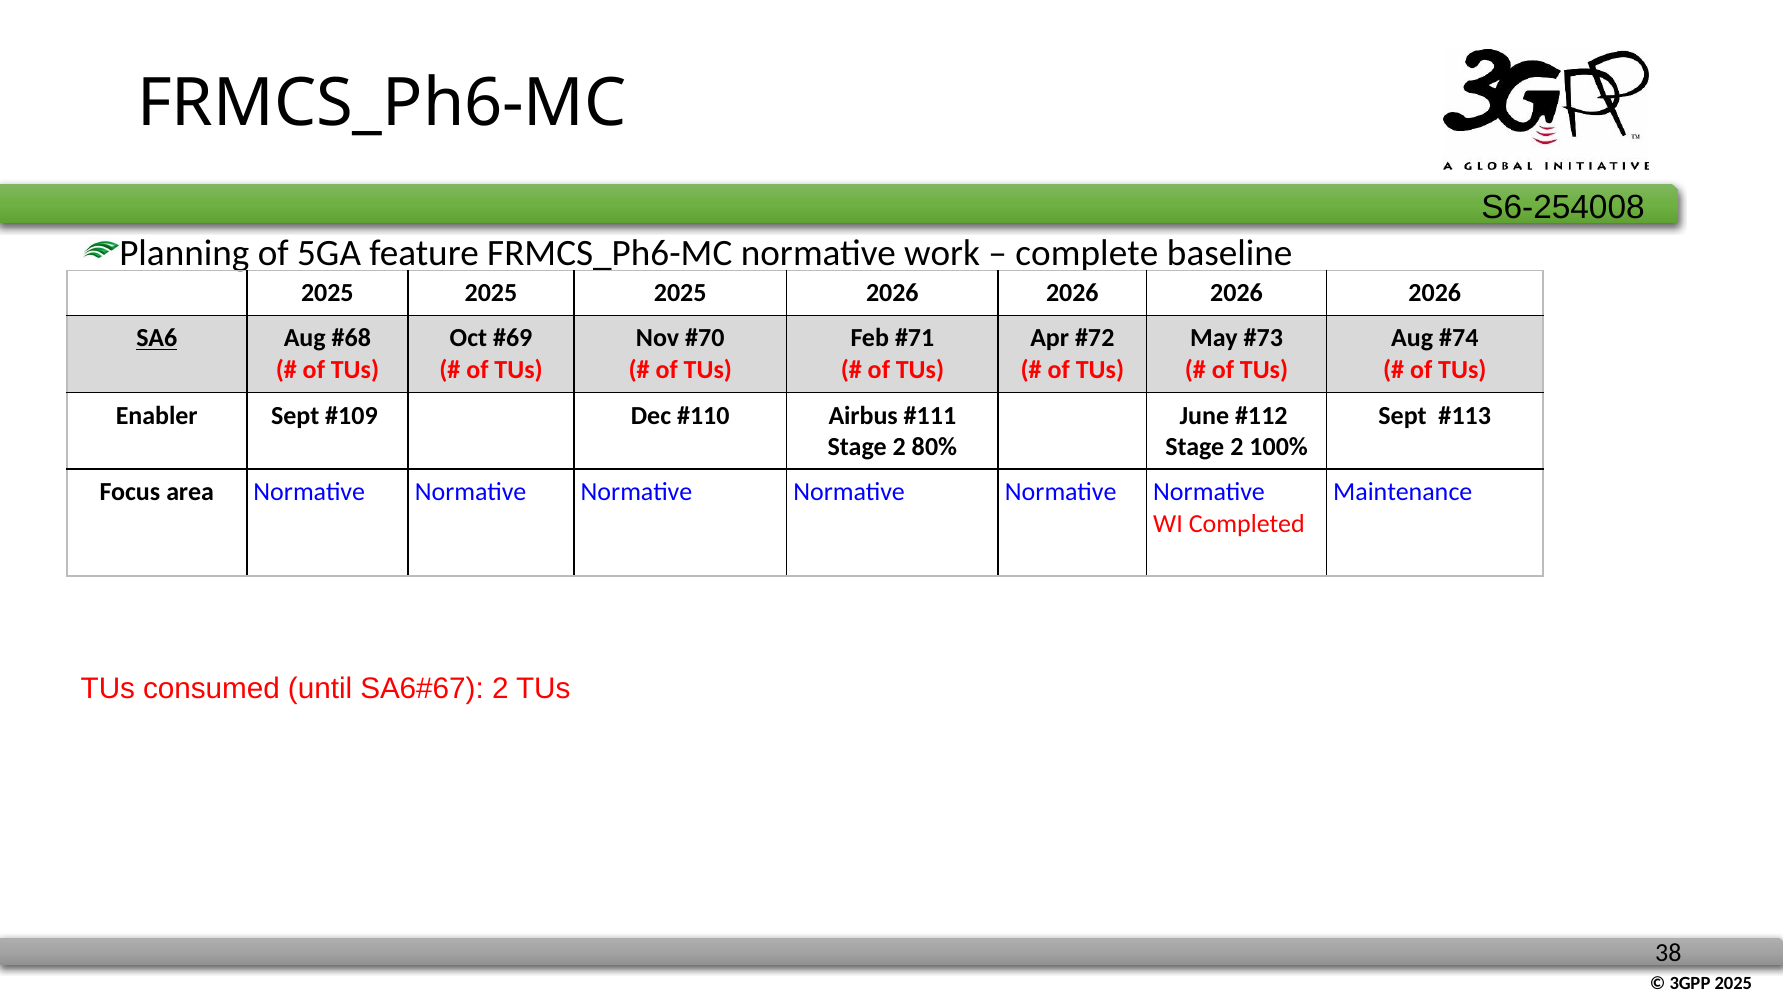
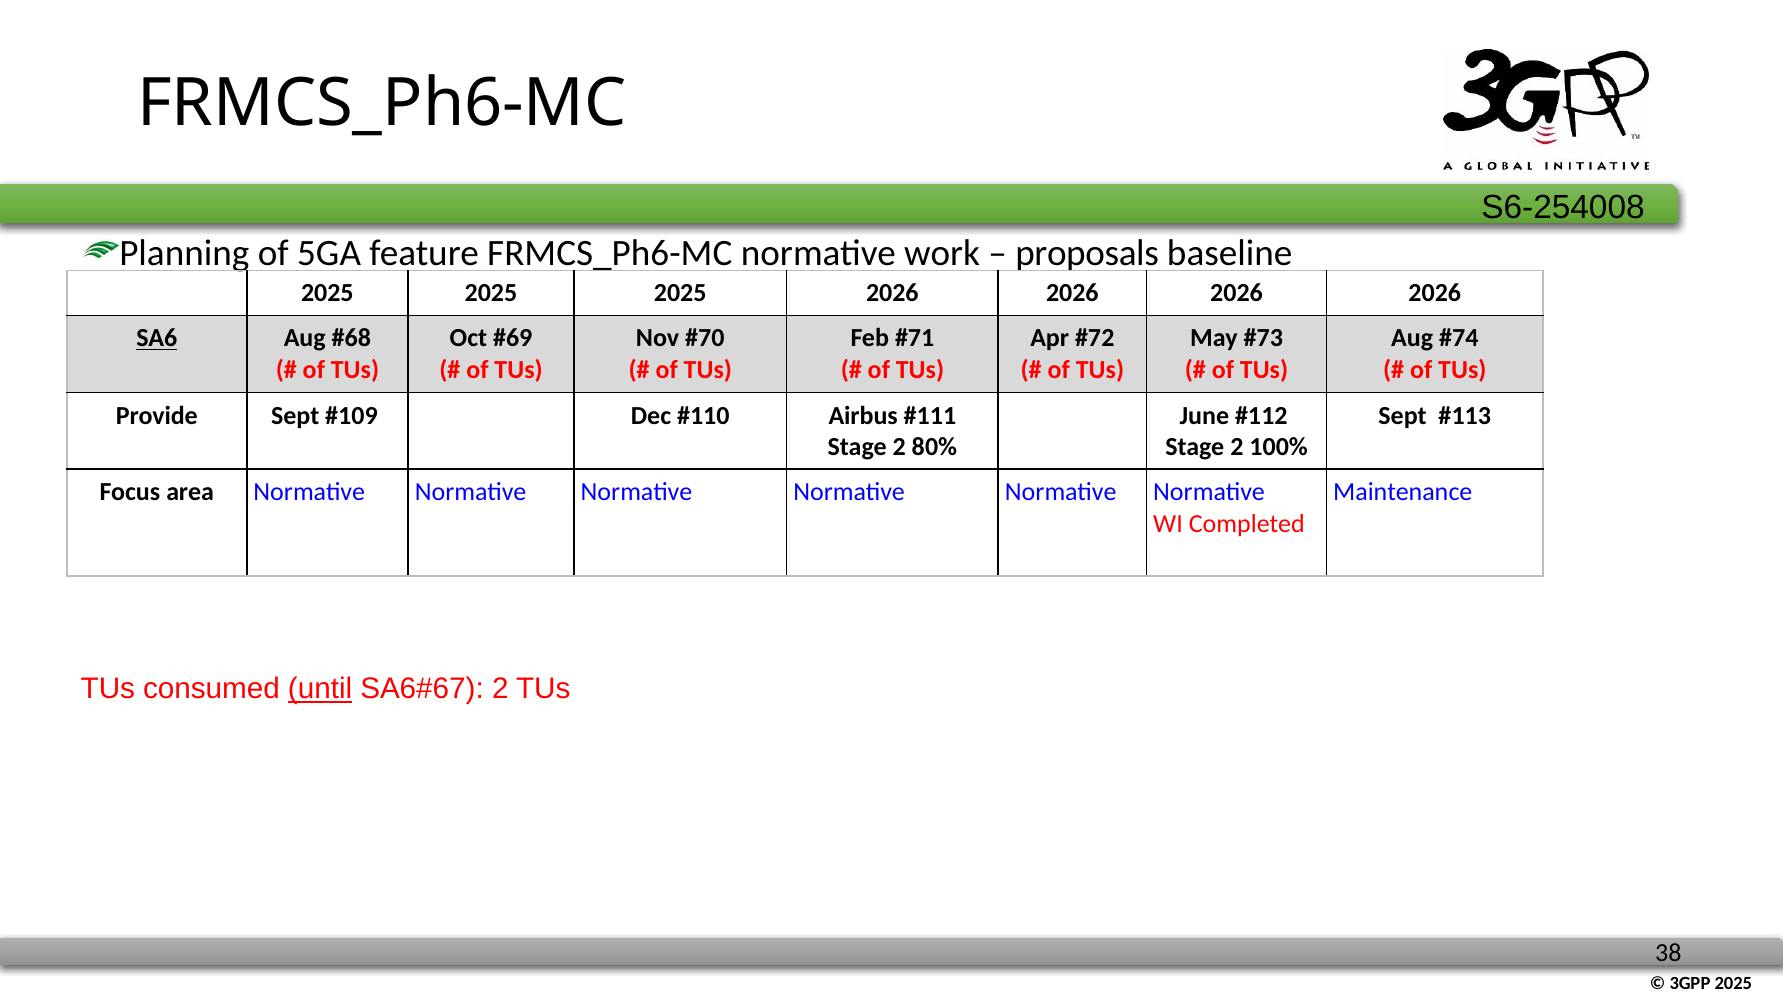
complete: complete -> proposals
Enabler: Enabler -> Provide
until underline: none -> present
